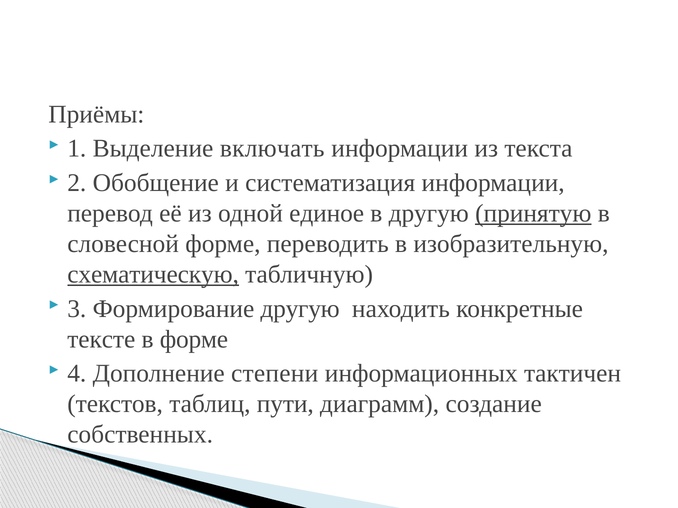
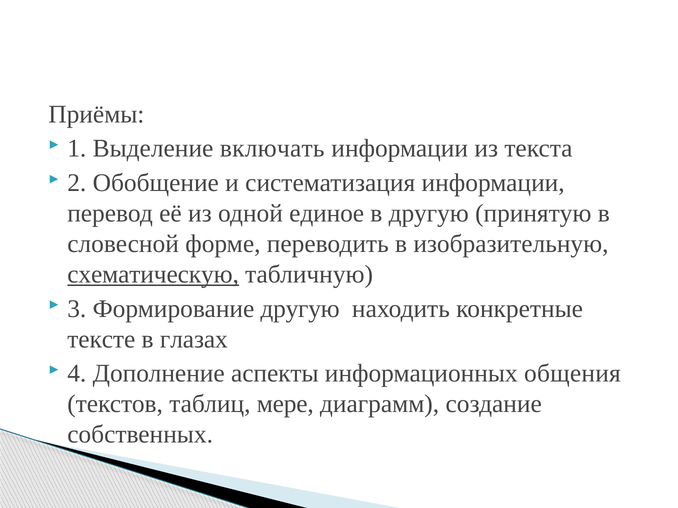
принятую underline: present -> none
в форме: форме -> глазах
степени: степени -> аспекты
тактичен: тактичен -> общения
пути: пути -> мере
